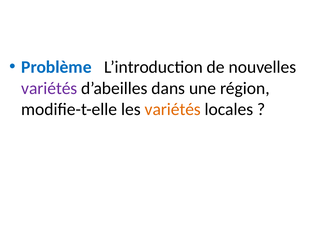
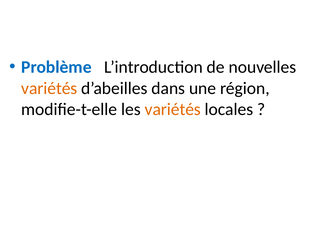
variétés at (49, 88) colour: purple -> orange
